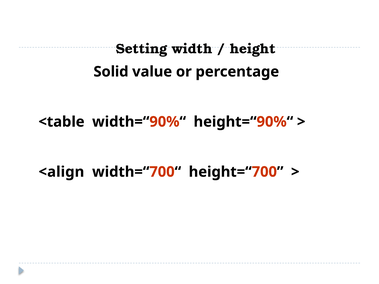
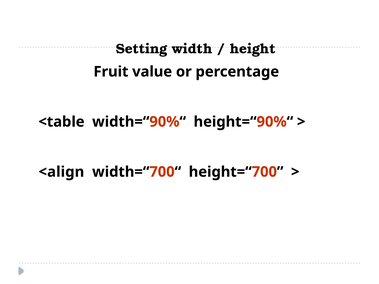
Solid: Solid -> Fruit
